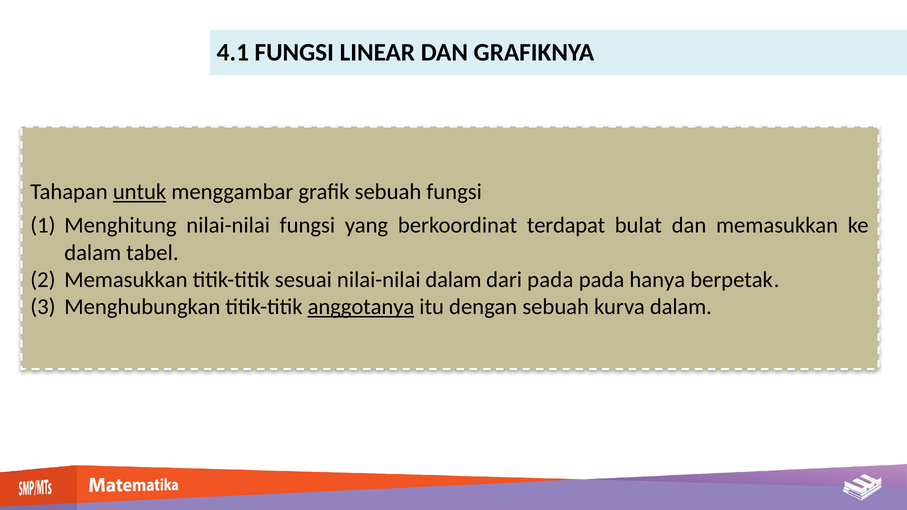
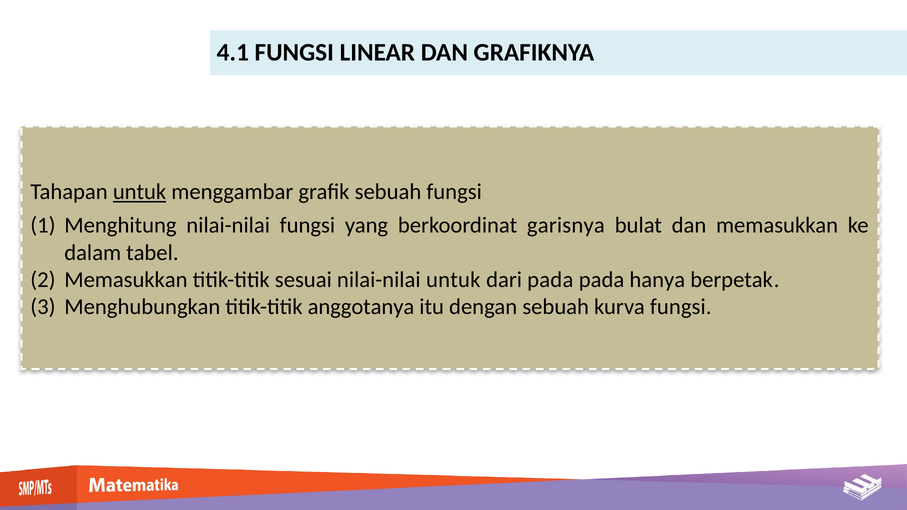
terdapat: terdapat -> garisnya
nilai-nilai dalam: dalam -> untuk
anggotanya underline: present -> none
kurva dalam: dalam -> fungsi
